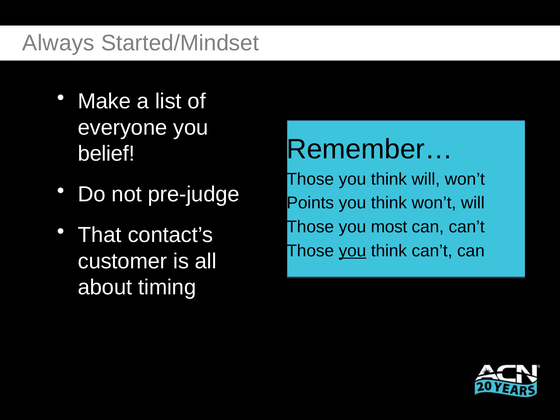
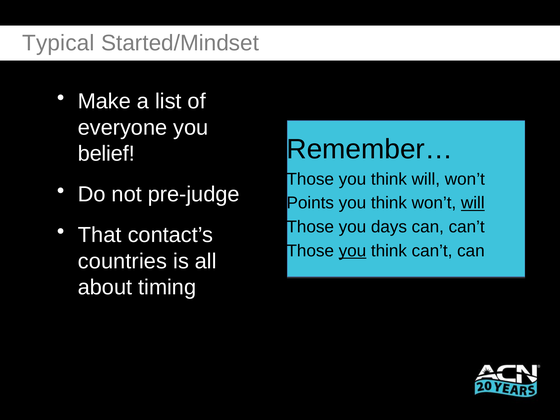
Always: Always -> Typical
will at (473, 203) underline: none -> present
most: most -> days
customer: customer -> countries
